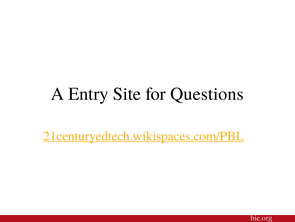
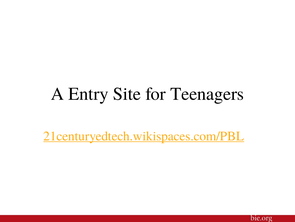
Questions: Questions -> Teenagers
